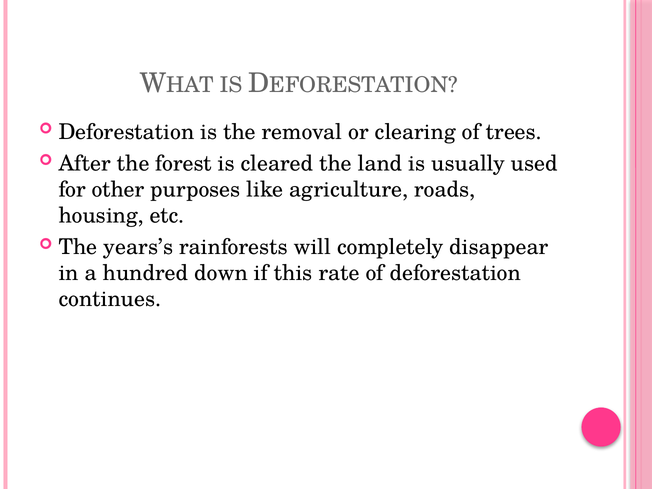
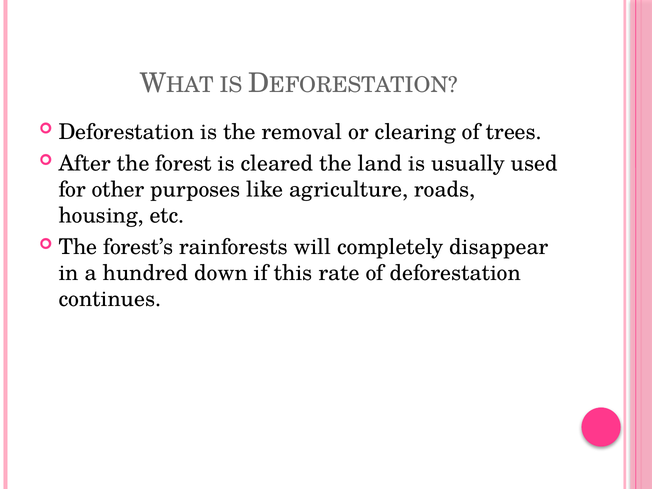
years’s: years’s -> forest’s
